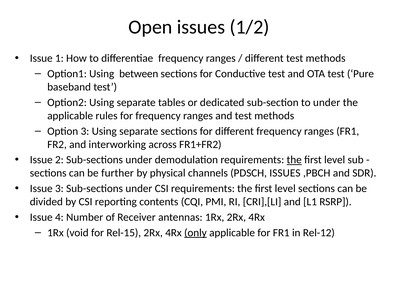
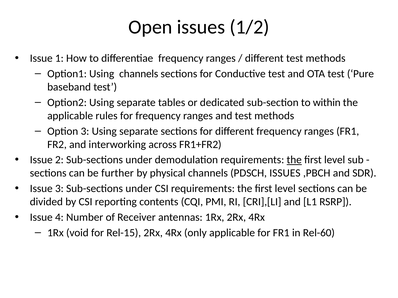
Using between: between -> channels
to under: under -> within
only underline: present -> none
Rel-12: Rel-12 -> Rel-60
